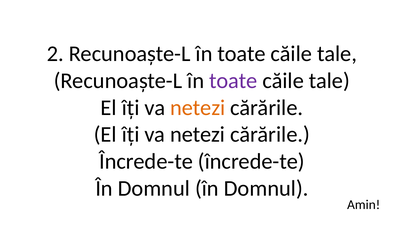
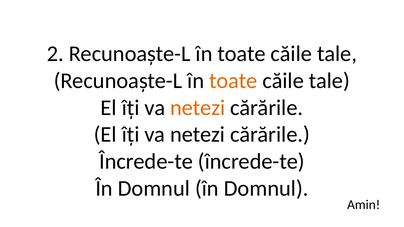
toate at (233, 81) colour: purple -> orange
